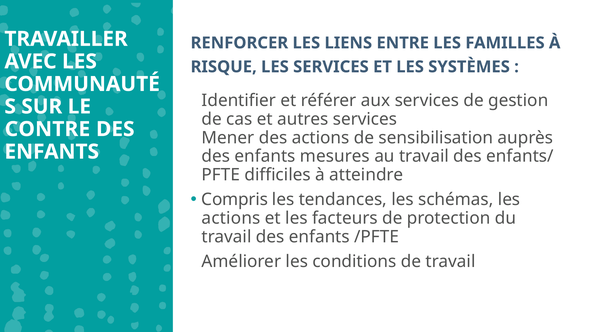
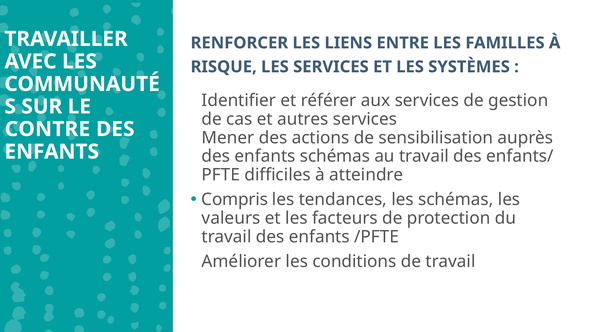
enfants mesures: mesures -> schémas
actions at (231, 218): actions -> valeurs
